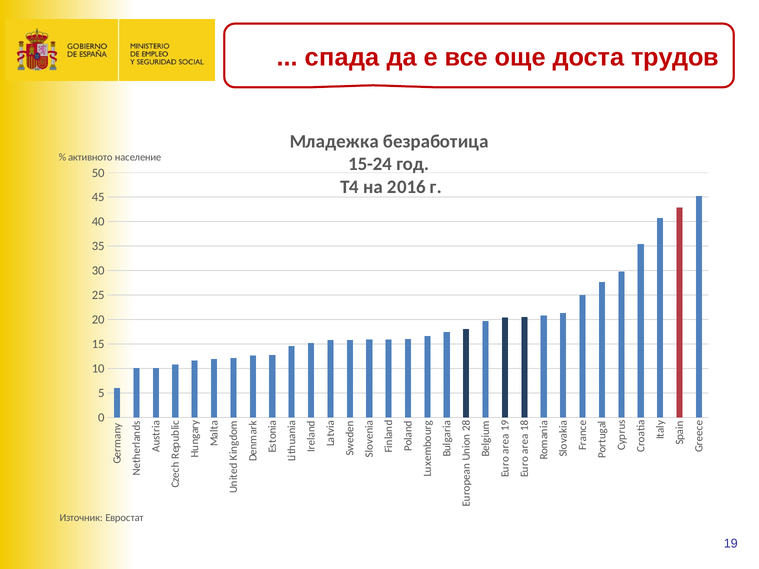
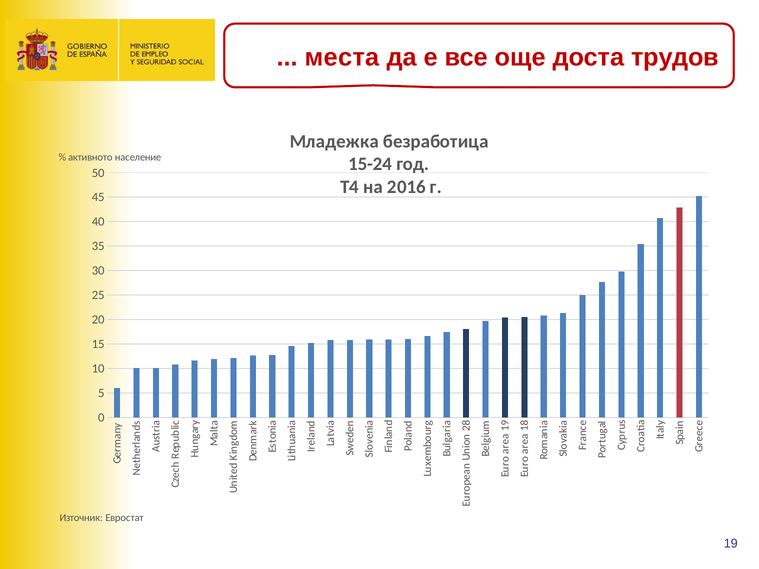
спада: спада -> места
